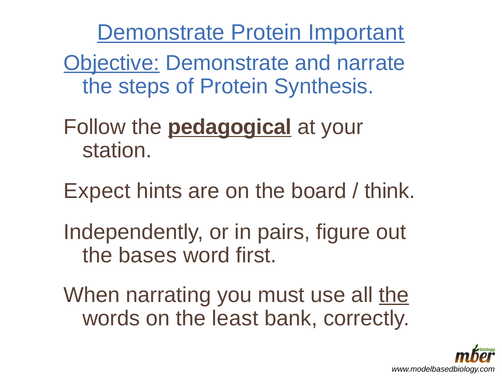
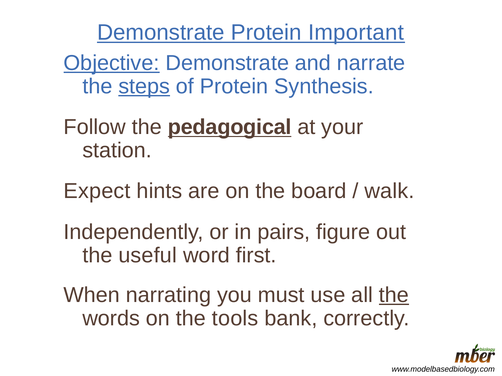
steps underline: none -> present
think: think -> walk
bases: bases -> useful
least: least -> tools
